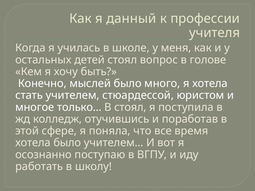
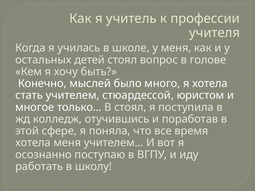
данный: данный -> учитель
хотела было: было -> меня
